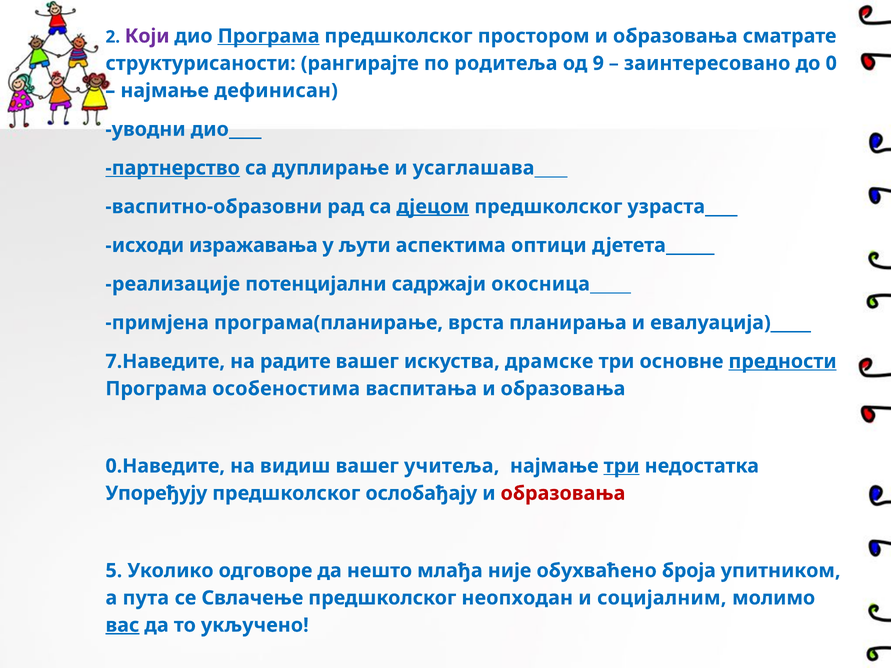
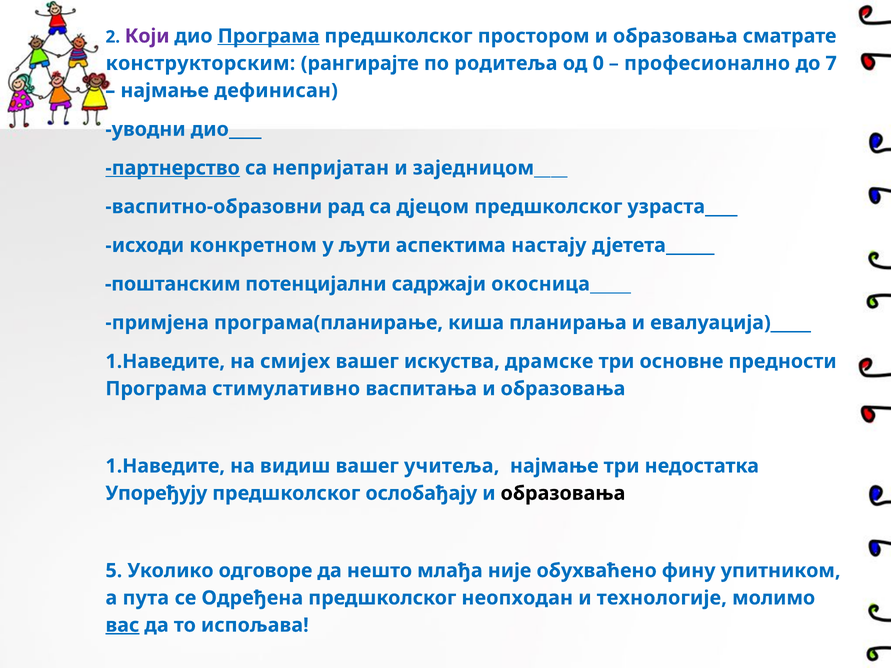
структурисаности: структурисаности -> конструкторским
9: 9 -> 0
заинтересовано: заинтересовано -> професионално
0: 0 -> 7
дуплирање: дуплирање -> непријатан
усаглашава____: усаглашава____ -> заједницом____
дјецом underline: present -> none
изражавања: изражавања -> конкретном
оптици: оптици -> настају
реализације: реализације -> поштанским
врста: врста -> киша
7.Наведите at (165, 362): 7.Наведите -> 1.Наведите
радите: радите -> смијех
предности underline: present -> none
особеностима: особеностима -> стимулативно
0.Наведите at (165, 466): 0.Наведите -> 1.Наведите
три at (622, 466) underline: present -> none
образовања at (563, 493) colour: red -> black
броја: броја -> фину
Свлачење: Свлачење -> Одређена
социјалним: социјалним -> технологије
укључено: укључено -> испољава
